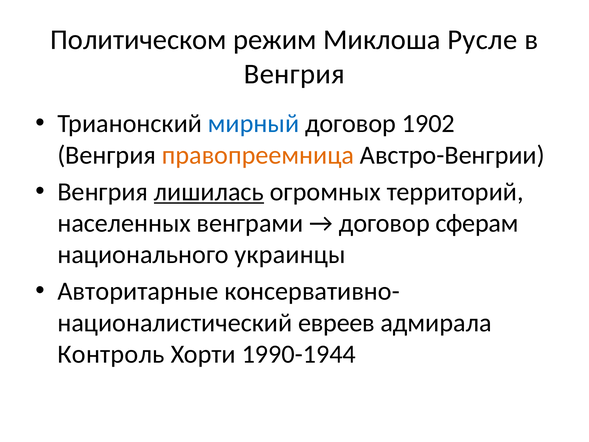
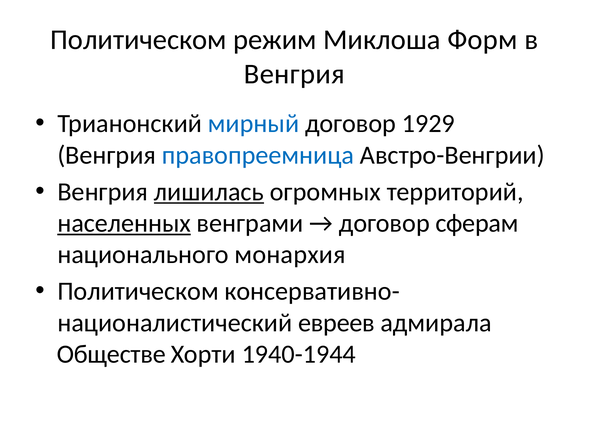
Русле: Русле -> Форм
1902: 1902 -> 1929
правопреемница colour: orange -> blue
населенных underline: none -> present
украинцы: украинцы -> монархия
Авторитарные at (138, 291): Авторитарные -> Политическом
Контроль: Контроль -> Обществе
1990-1944: 1990-1944 -> 1940-1944
